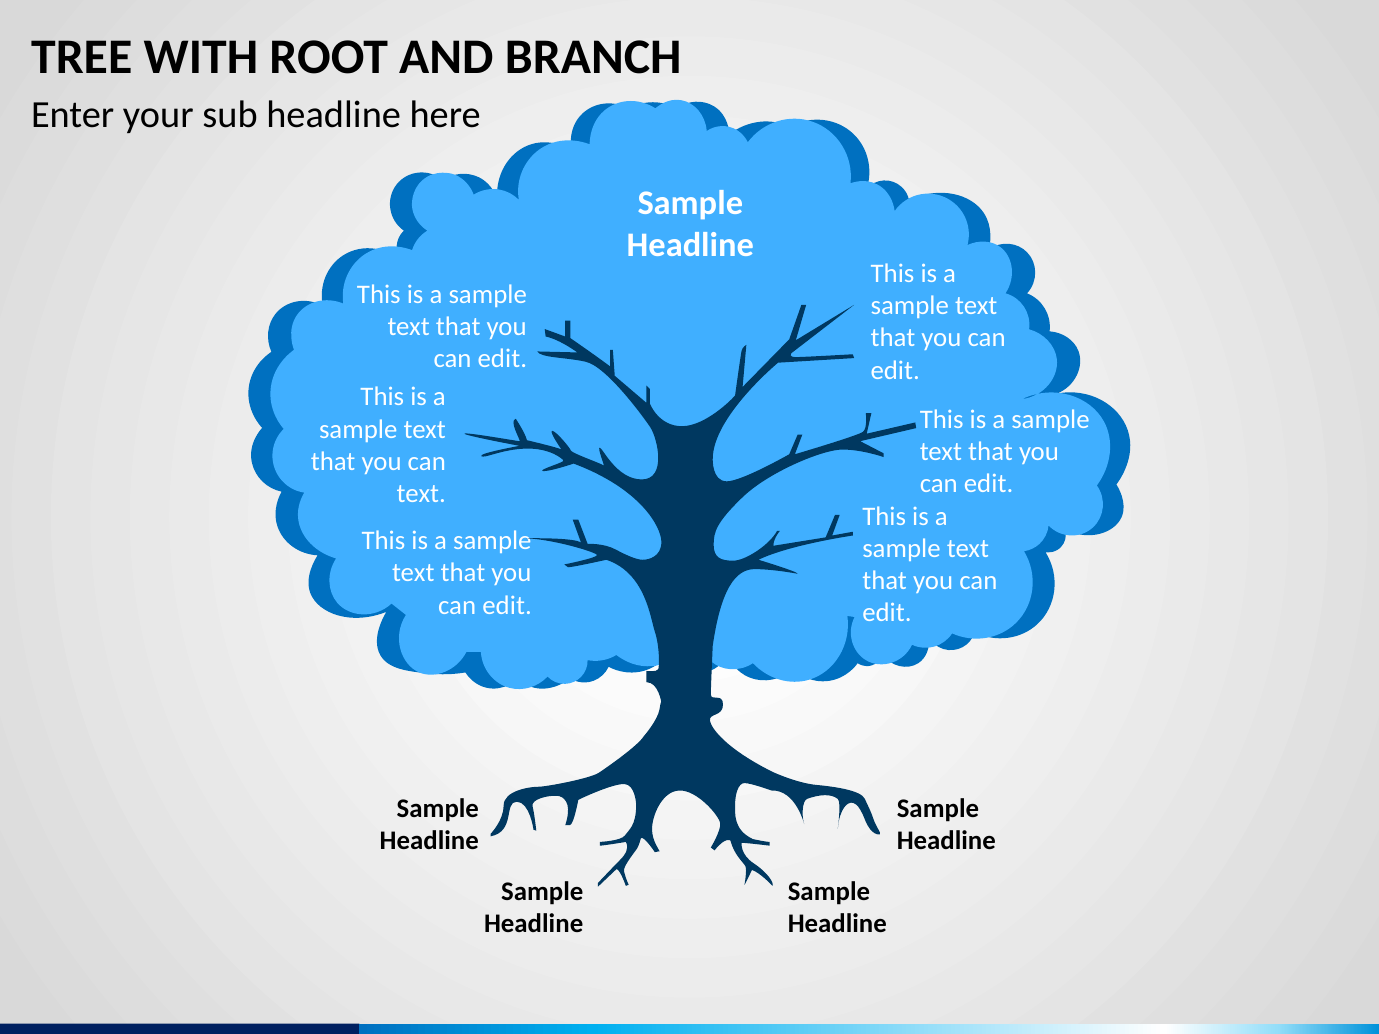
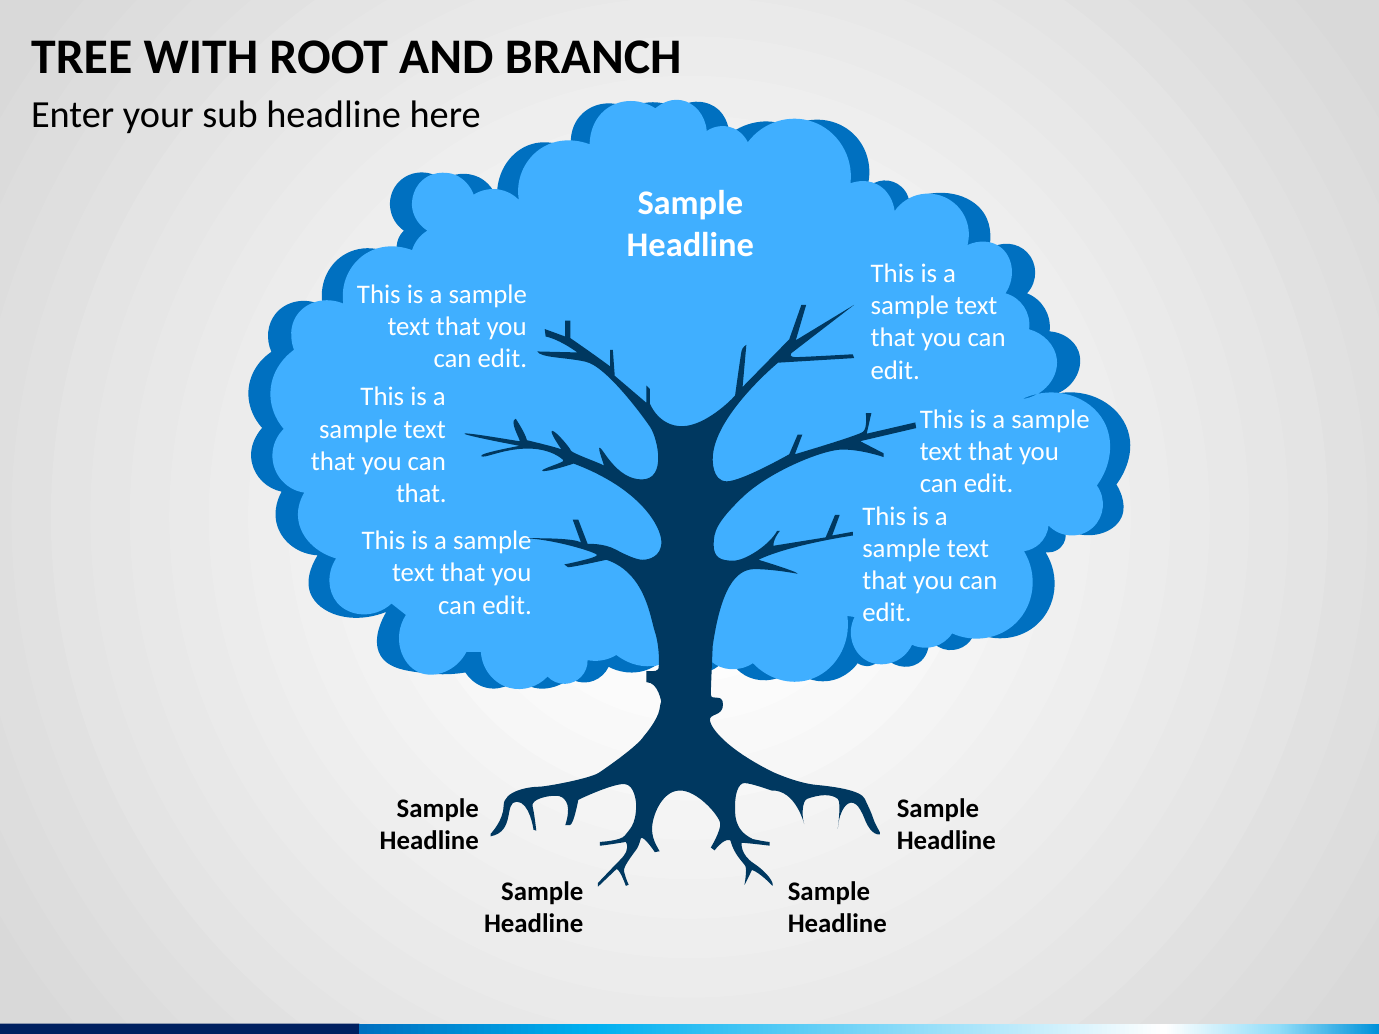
text at (421, 494): text -> that
